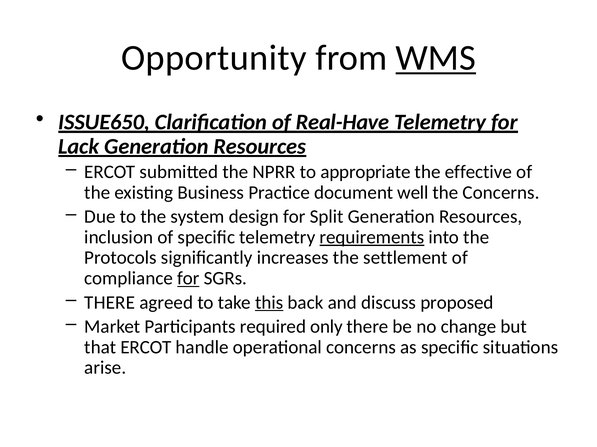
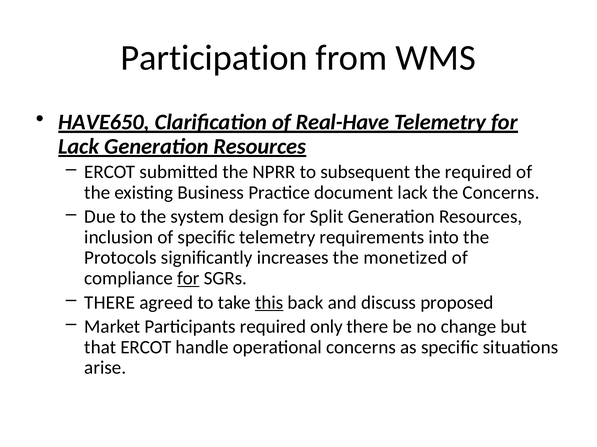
Opportunity: Opportunity -> Participation
WMS underline: present -> none
ISSUE650: ISSUE650 -> HAVE650
appropriate: appropriate -> subsequent
the effective: effective -> required
document well: well -> lack
requirements underline: present -> none
settlement: settlement -> monetized
